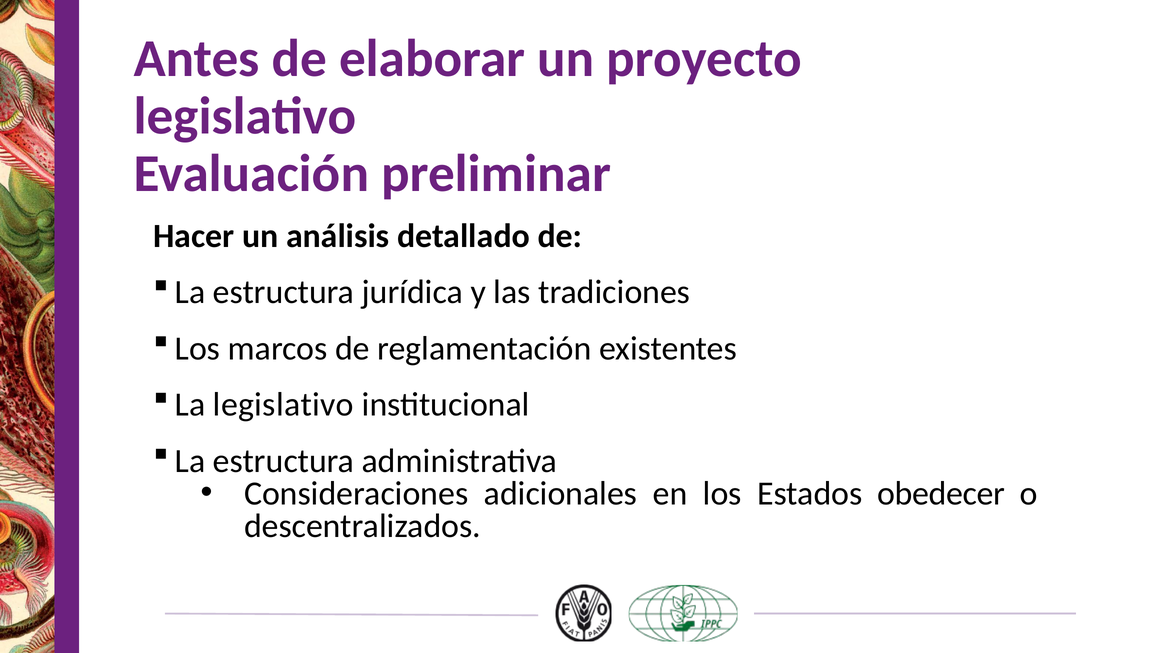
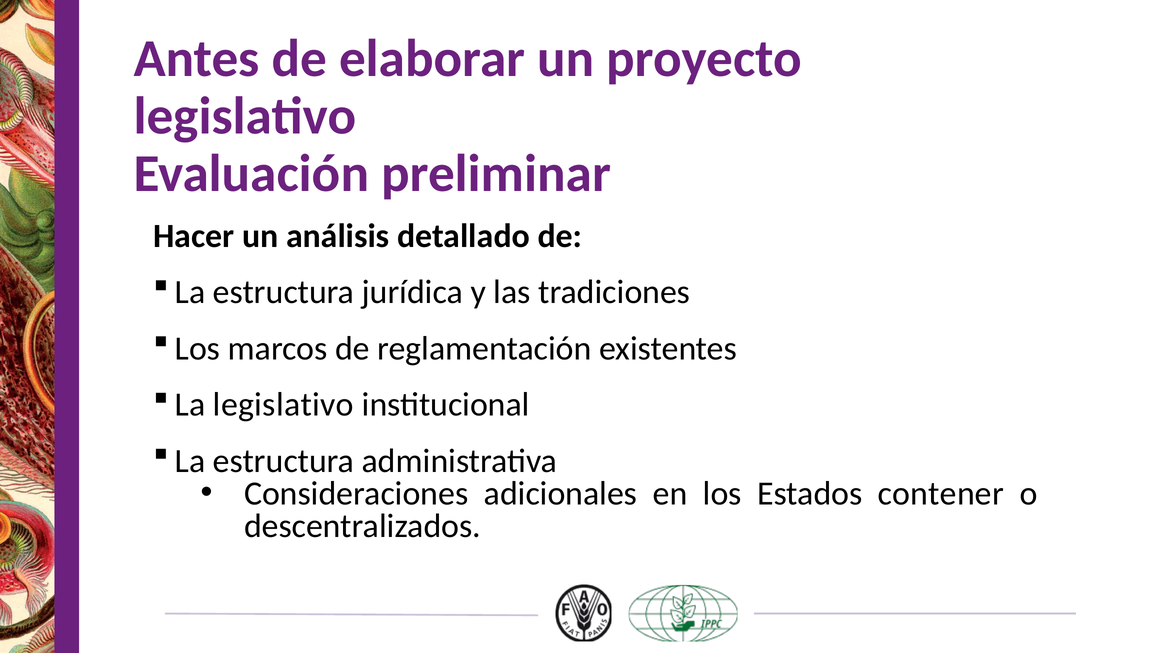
obedecer: obedecer -> contener
